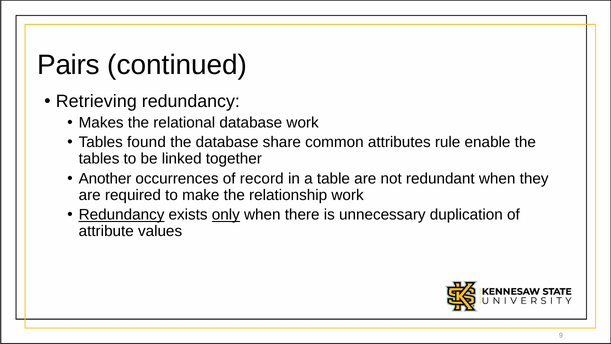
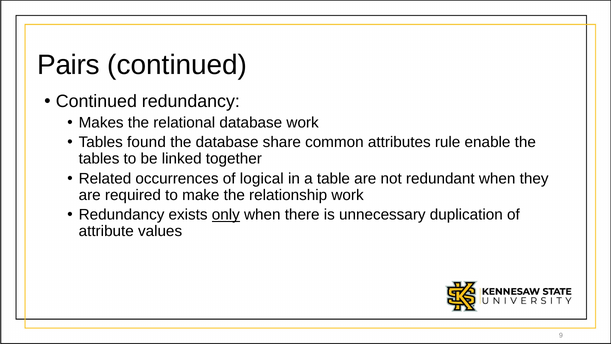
Retrieving at (96, 101): Retrieving -> Continued
Another: Another -> Related
record: record -> logical
Redundancy at (122, 215) underline: present -> none
